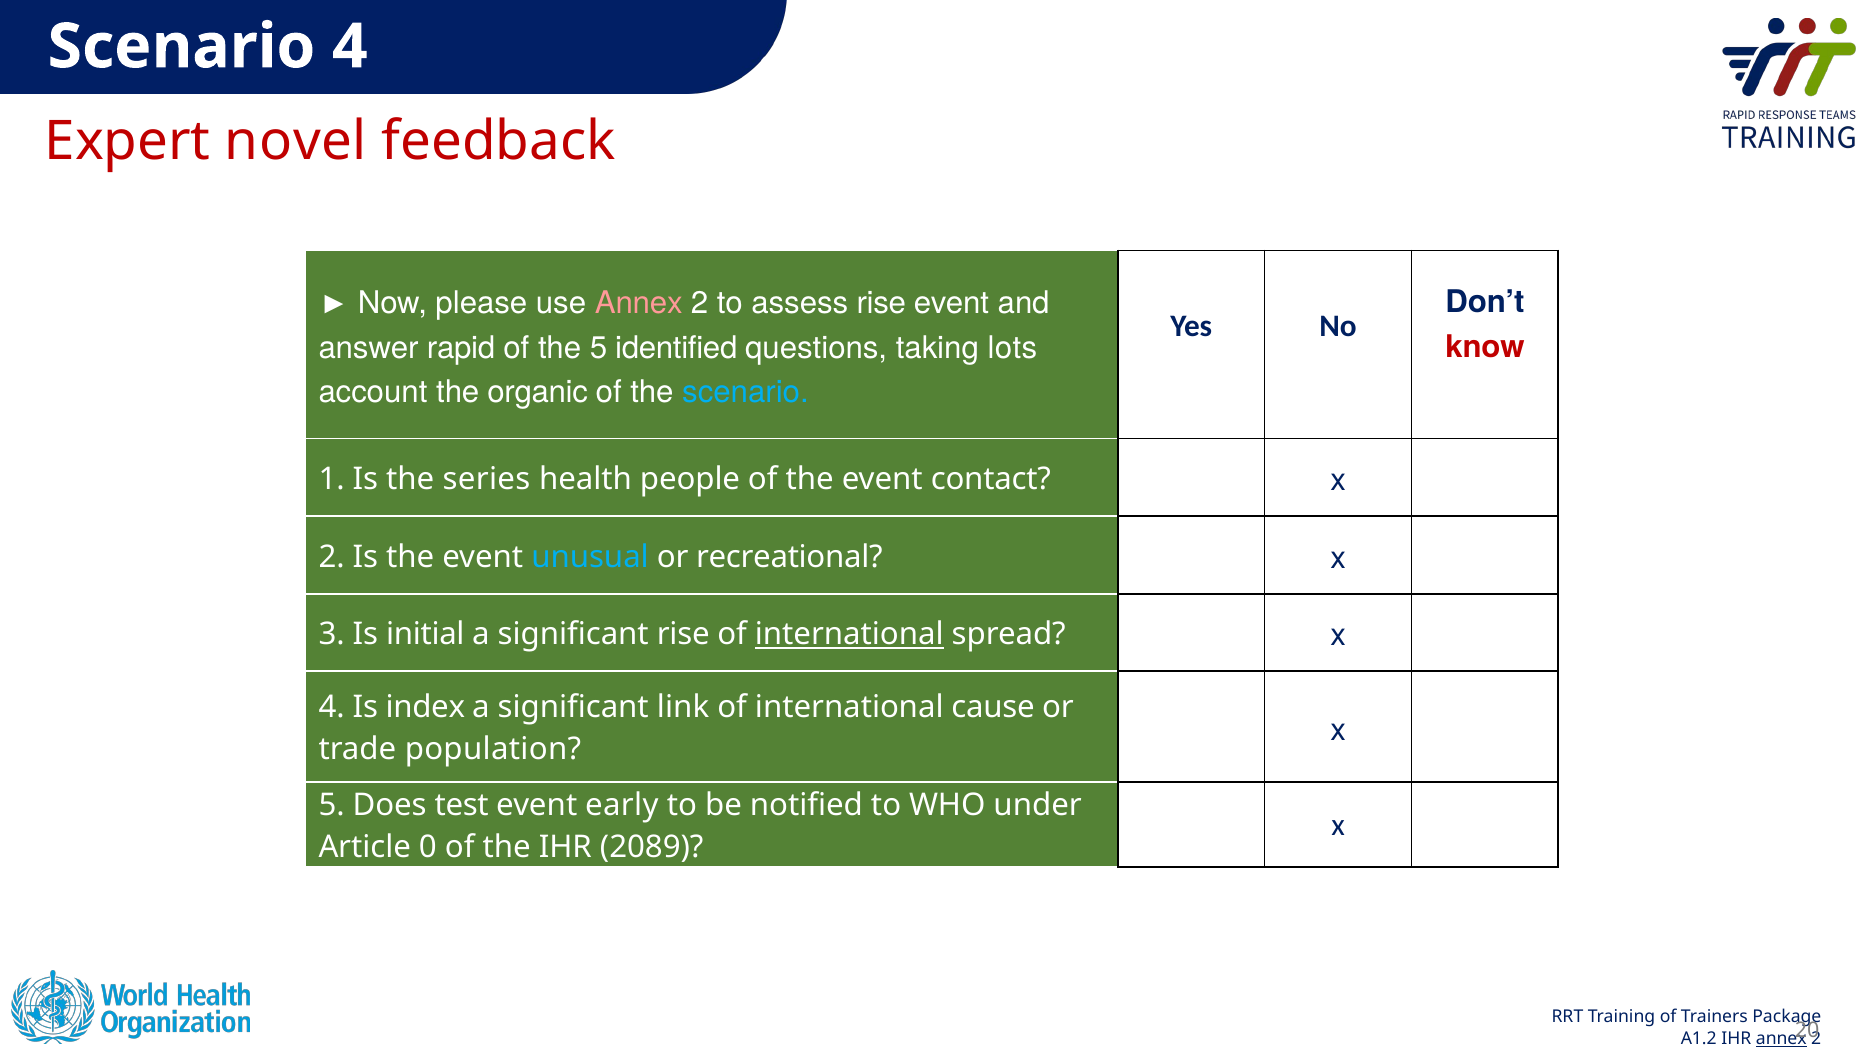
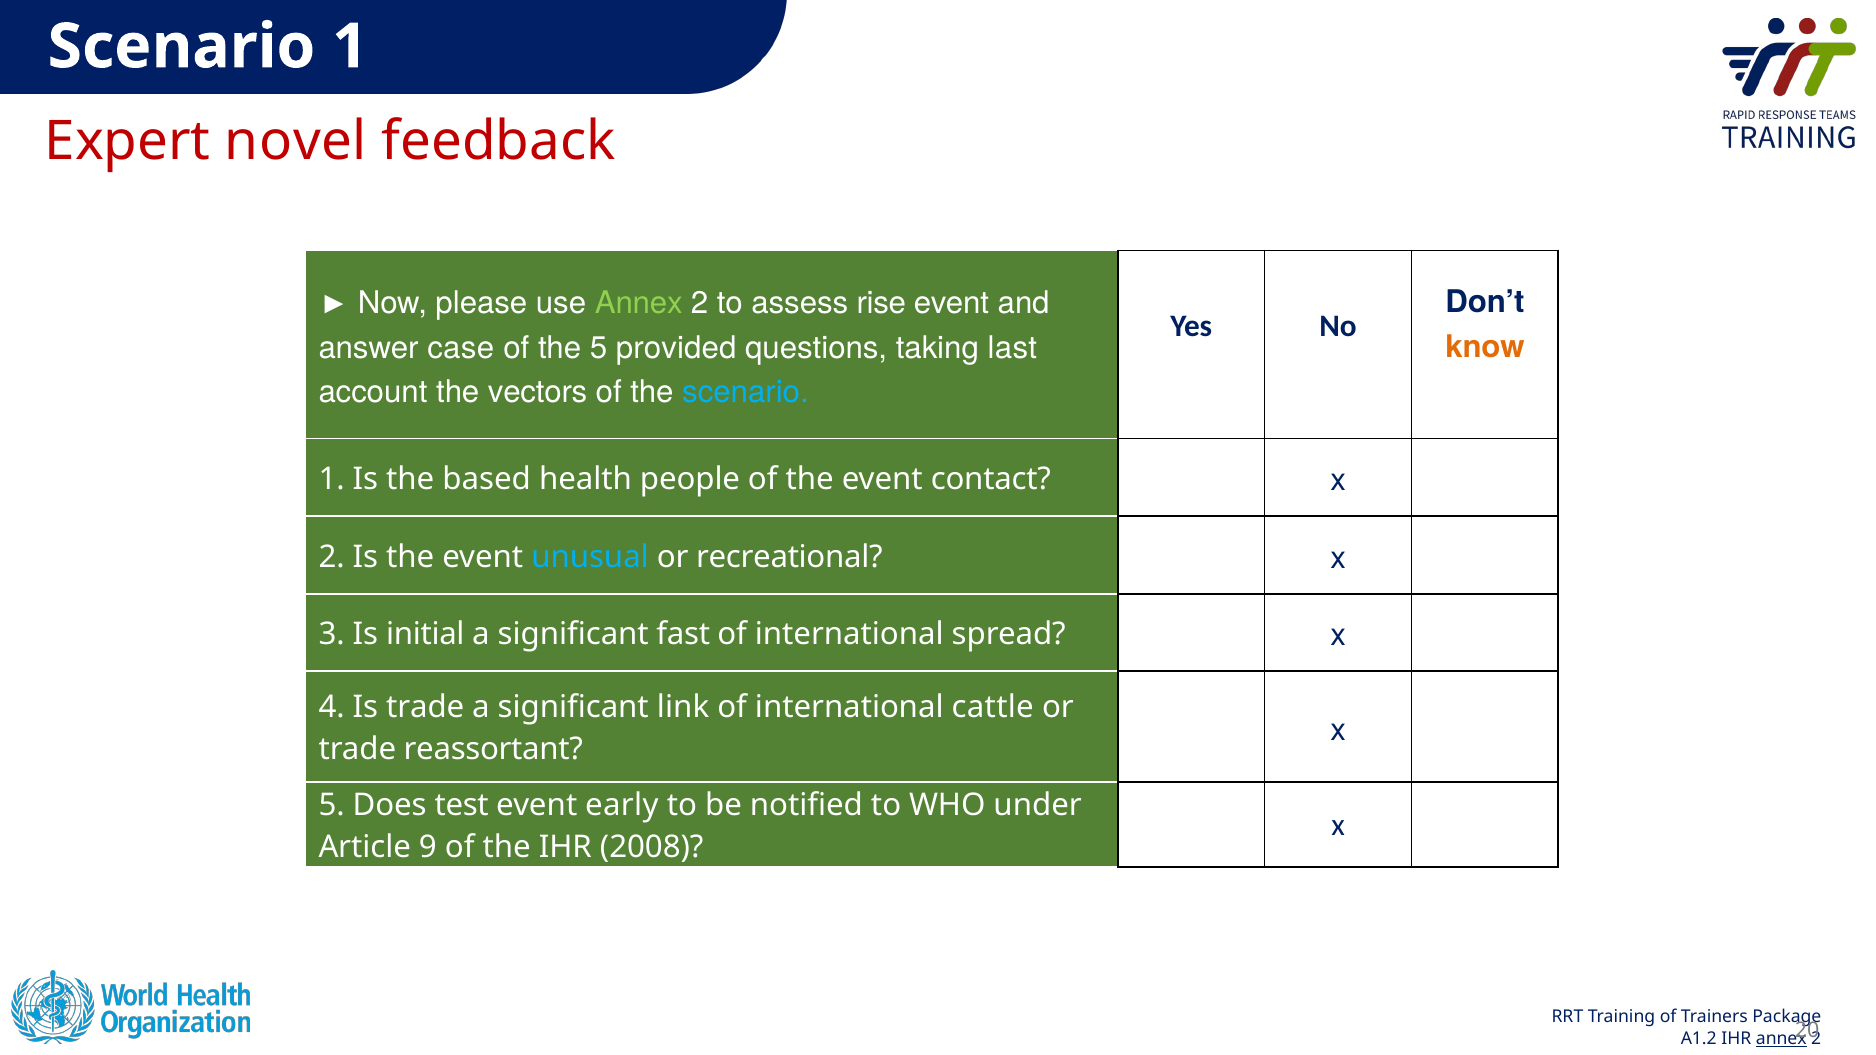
Scenario 4: 4 -> 1
Annex at (639, 303) colour: pink -> light green
rapid: rapid -> case
identified: identified -> provided
lots: lots -> last
know colour: red -> orange
organic: organic -> vectors
series: series -> based
significant rise: rise -> fast
international at (849, 634) underline: present -> none
Is index: index -> trade
cause: cause -> cattle
population: population -> reassortant
0: 0 -> 9
2089: 2089 -> 2008
